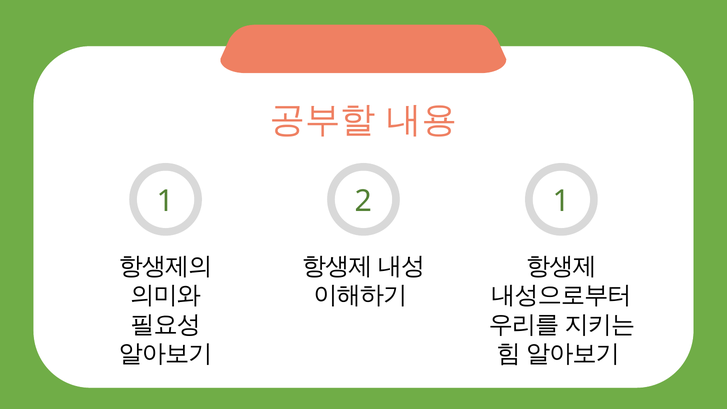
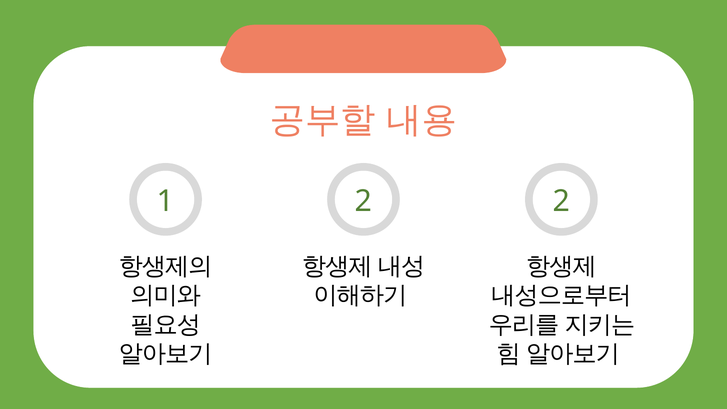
2 1: 1 -> 2
